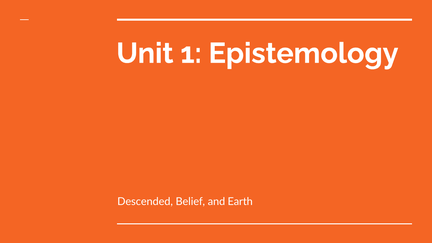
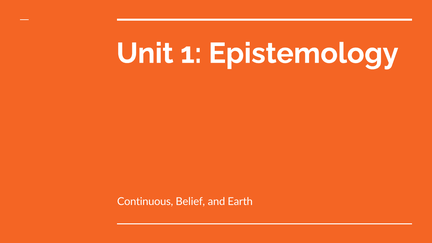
Descended: Descended -> Continuous
